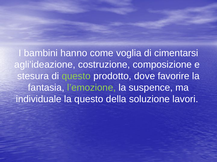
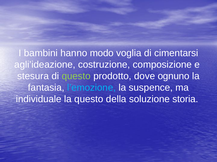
come: come -> modo
favorire: favorire -> ognuno
l’emozione colour: light green -> light blue
lavori: lavori -> storia
